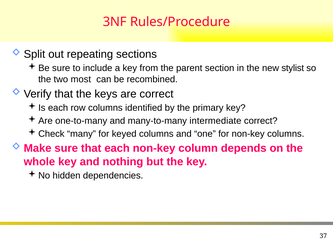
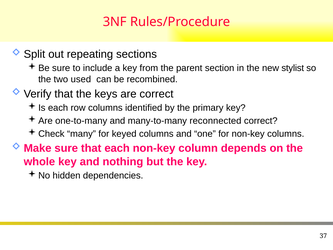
most: most -> used
intermediate: intermediate -> reconnected
